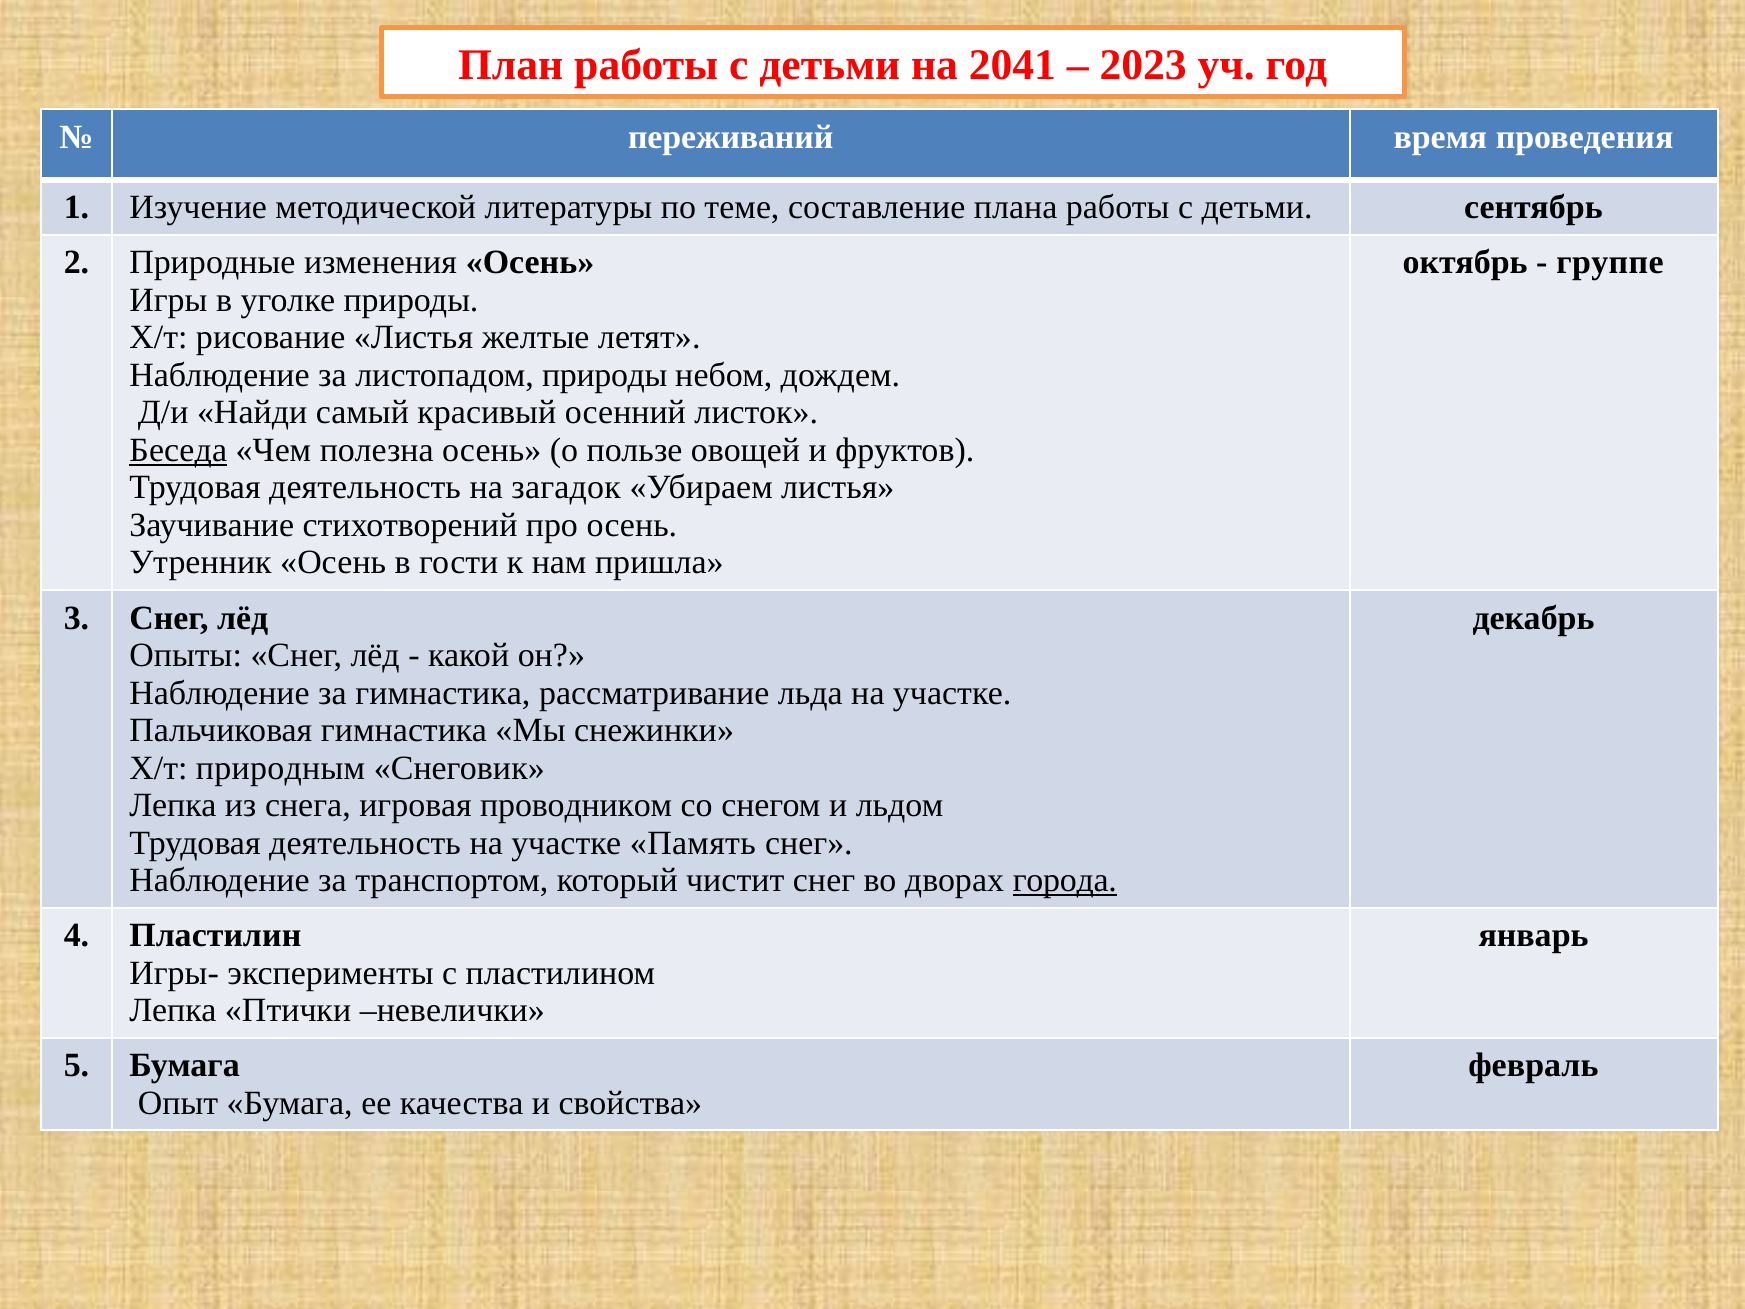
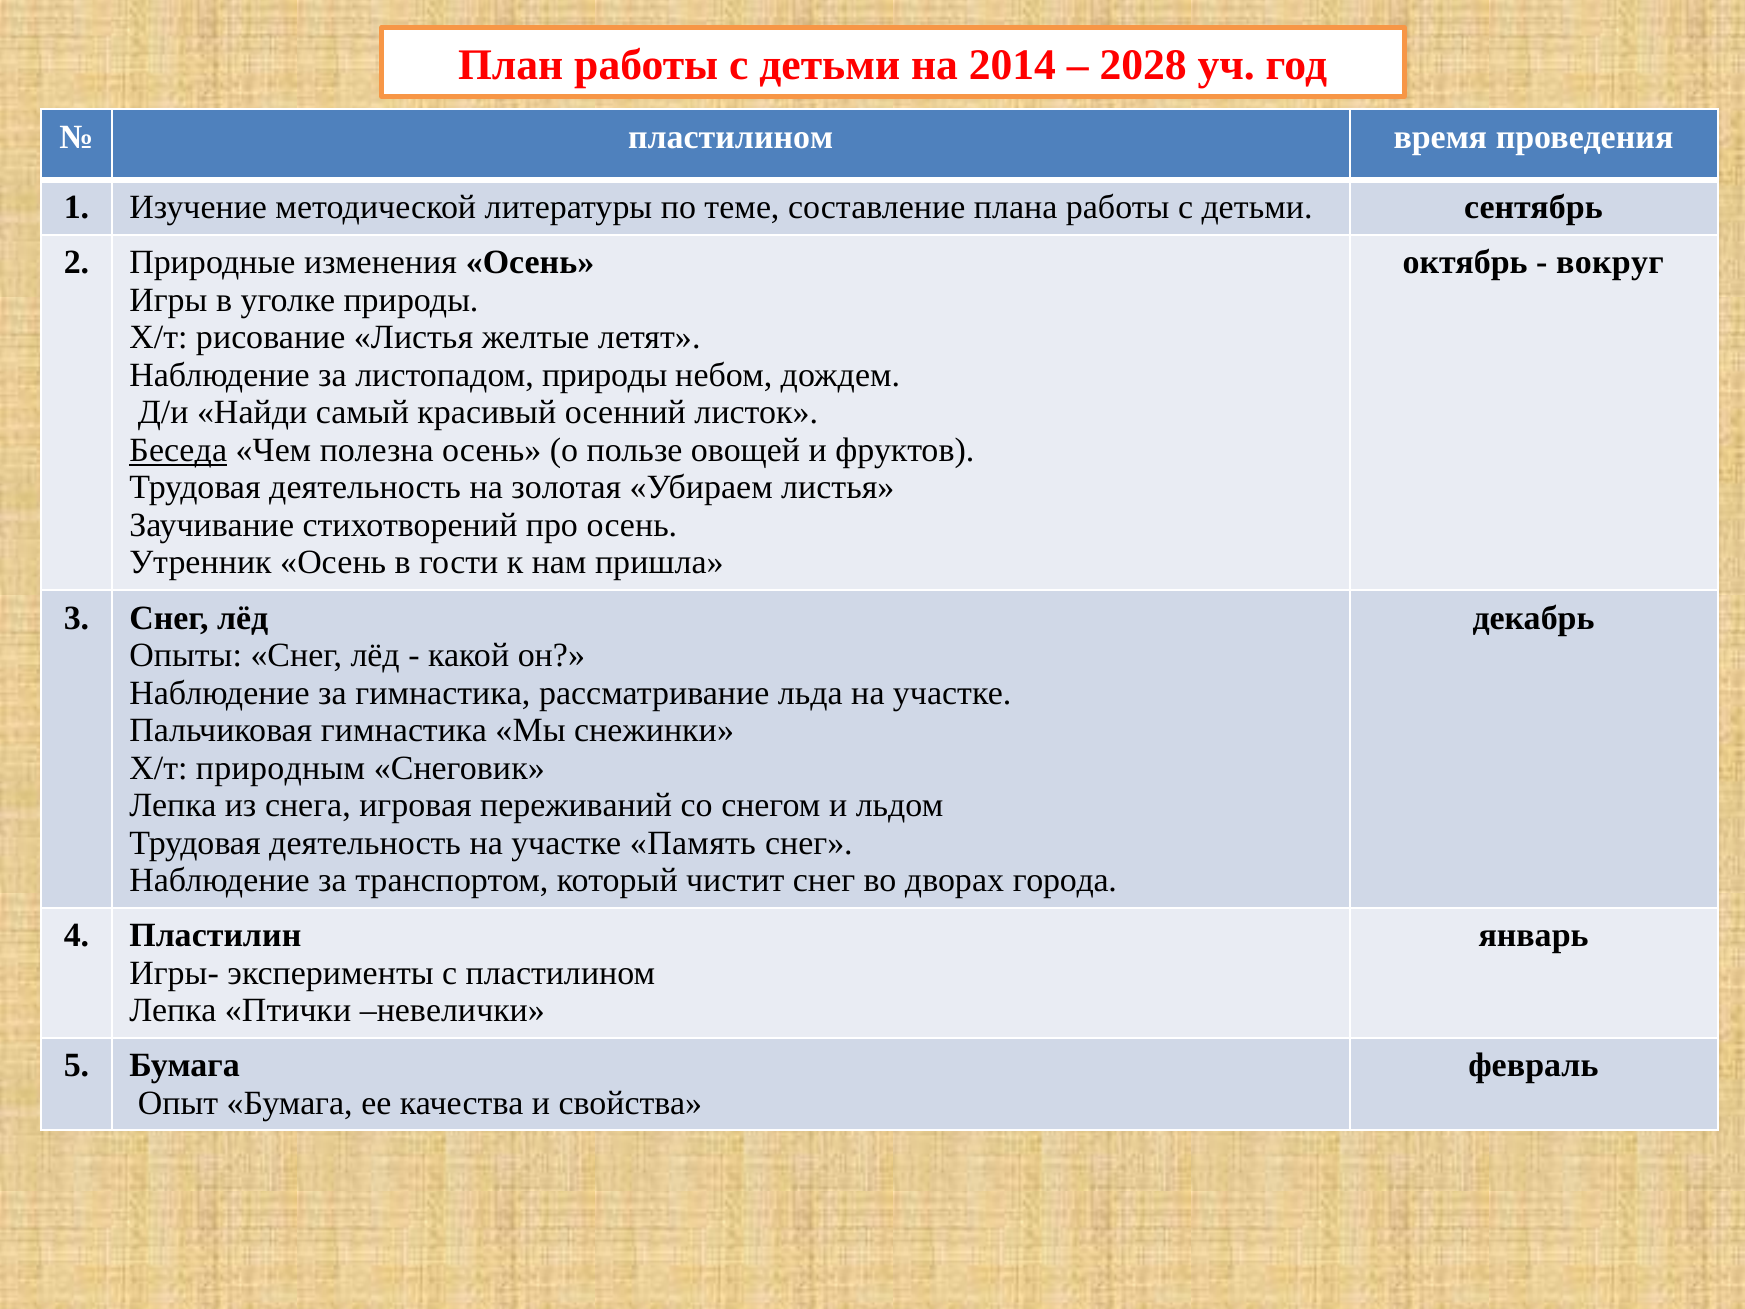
2041: 2041 -> 2014
2023: 2023 -> 2028
переживаний at (731, 137): переживаний -> пластилином
группе: группе -> вокруг
загадок: загадок -> золотая
проводником: проводником -> переживаний
города underline: present -> none
